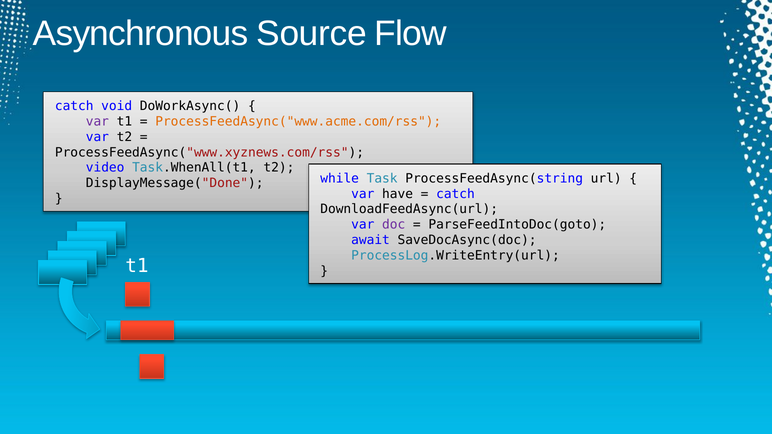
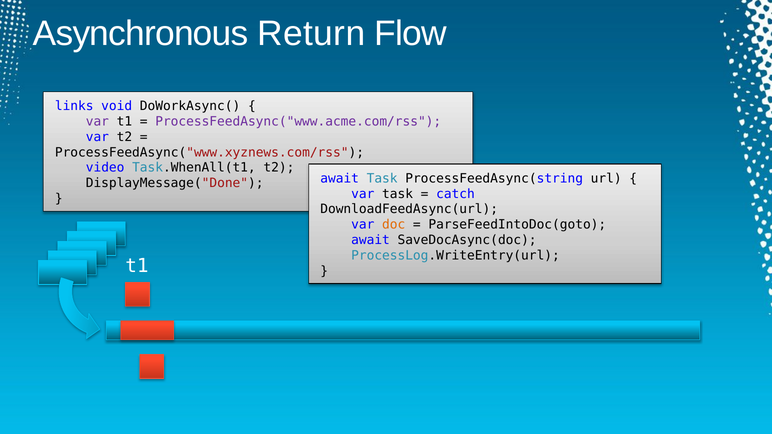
Source: Source -> Return
catch at (74, 106): catch -> links
ProcessFeedAsync("www.acme.com/rss colour: orange -> purple
while at (340, 179): while -> await
var have: have -> task
doc colour: purple -> orange
